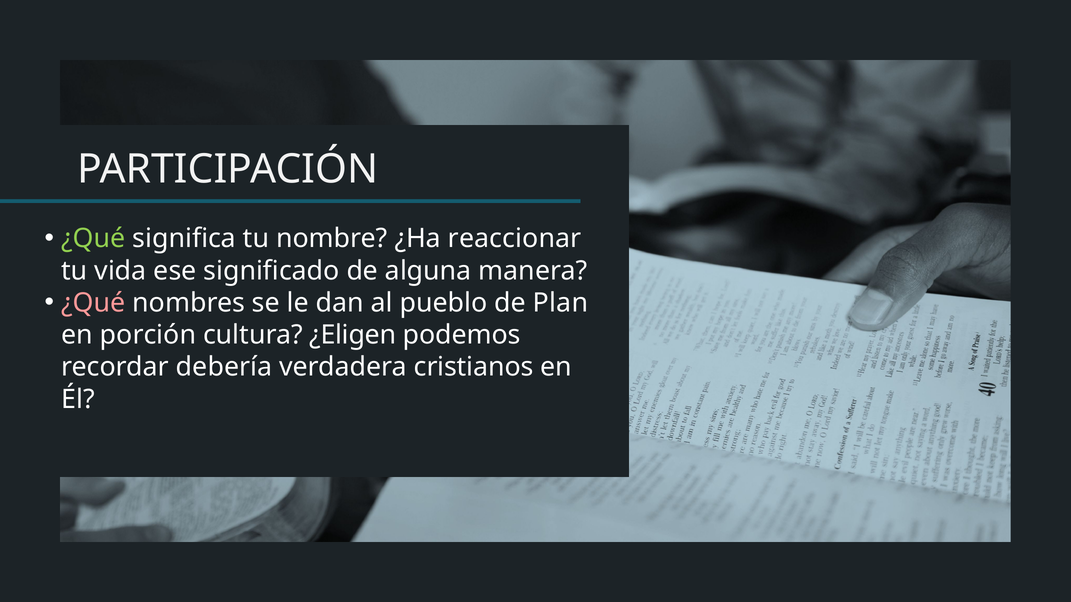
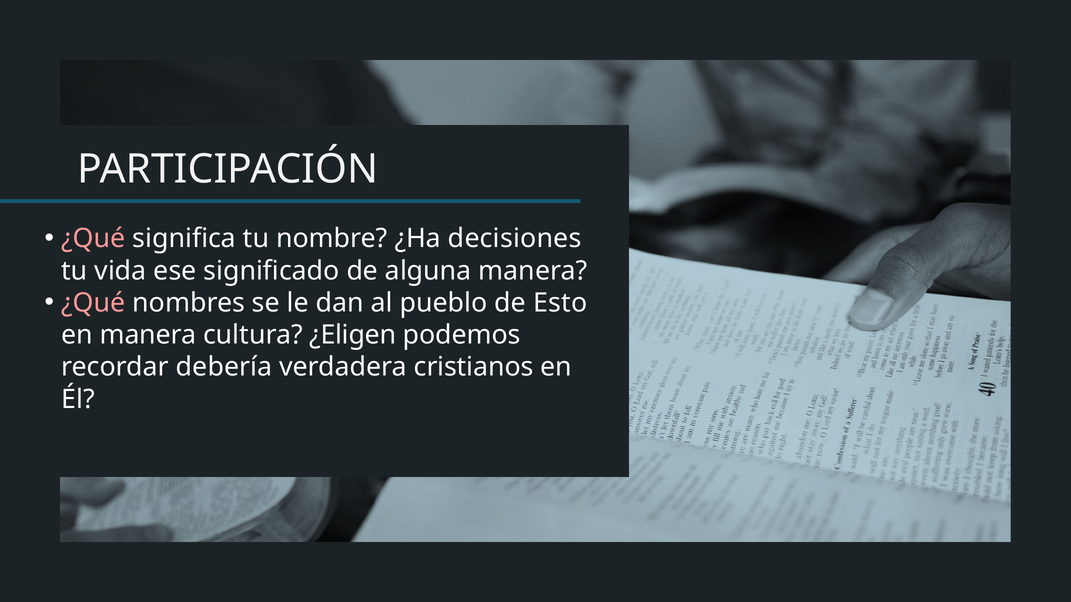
¿Qué at (93, 239) colour: light green -> pink
reaccionar: reaccionar -> decisiones
Plan: Plan -> Esto
en porción: porción -> manera
